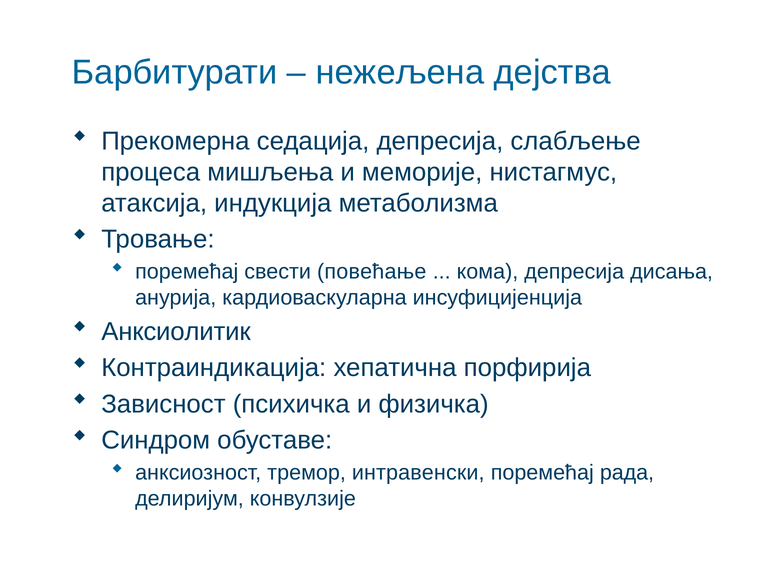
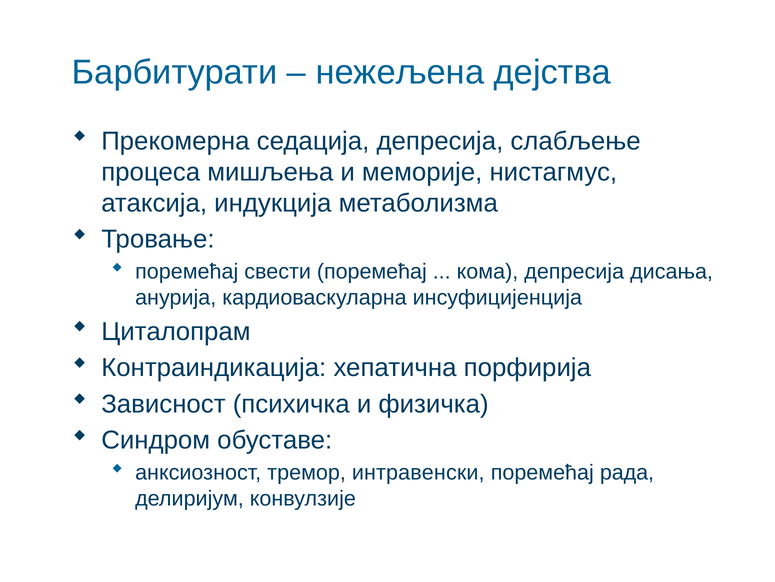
свести повећање: повећање -> поремећај
Анксиолитик: Анксиолитик -> Циталопрам
